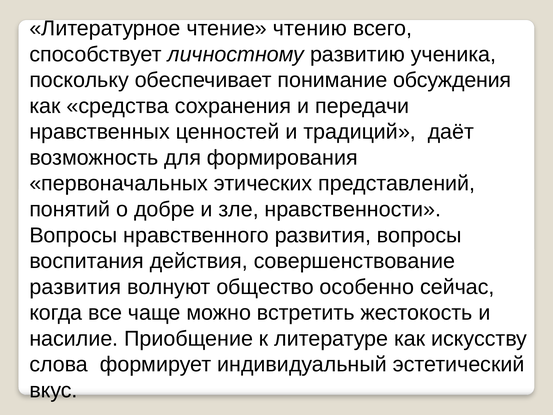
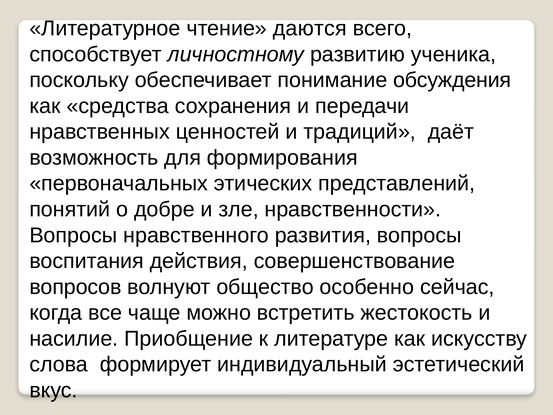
чтению: чтению -> даются
развития at (75, 287): развития -> вопросов
